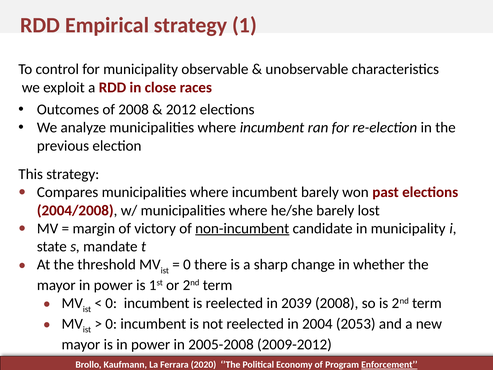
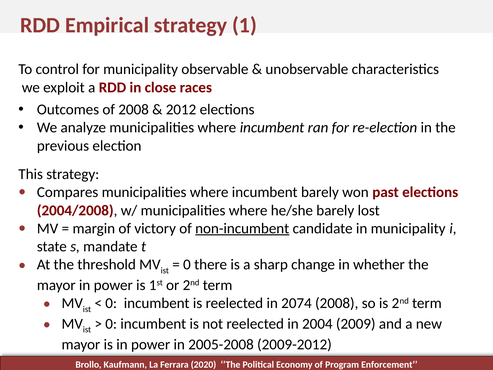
2039: 2039 -> 2074
2053: 2053 -> 2009
Enforcement underline: present -> none
